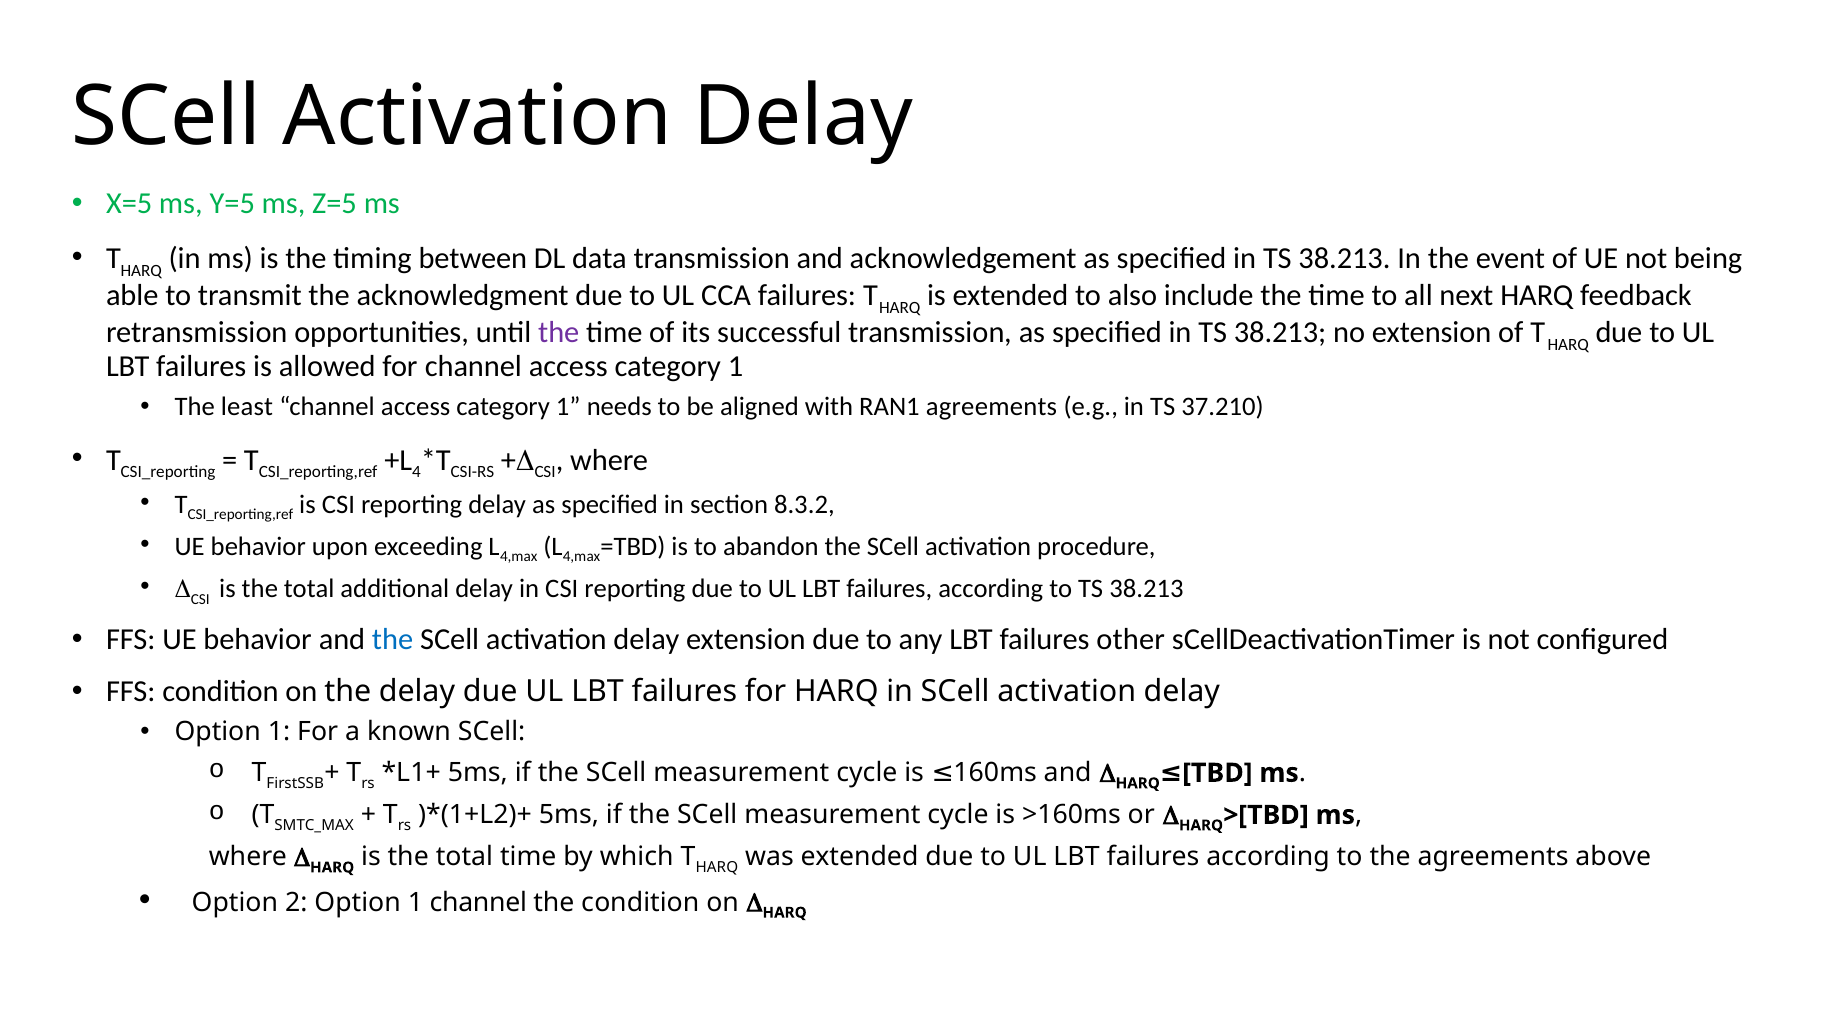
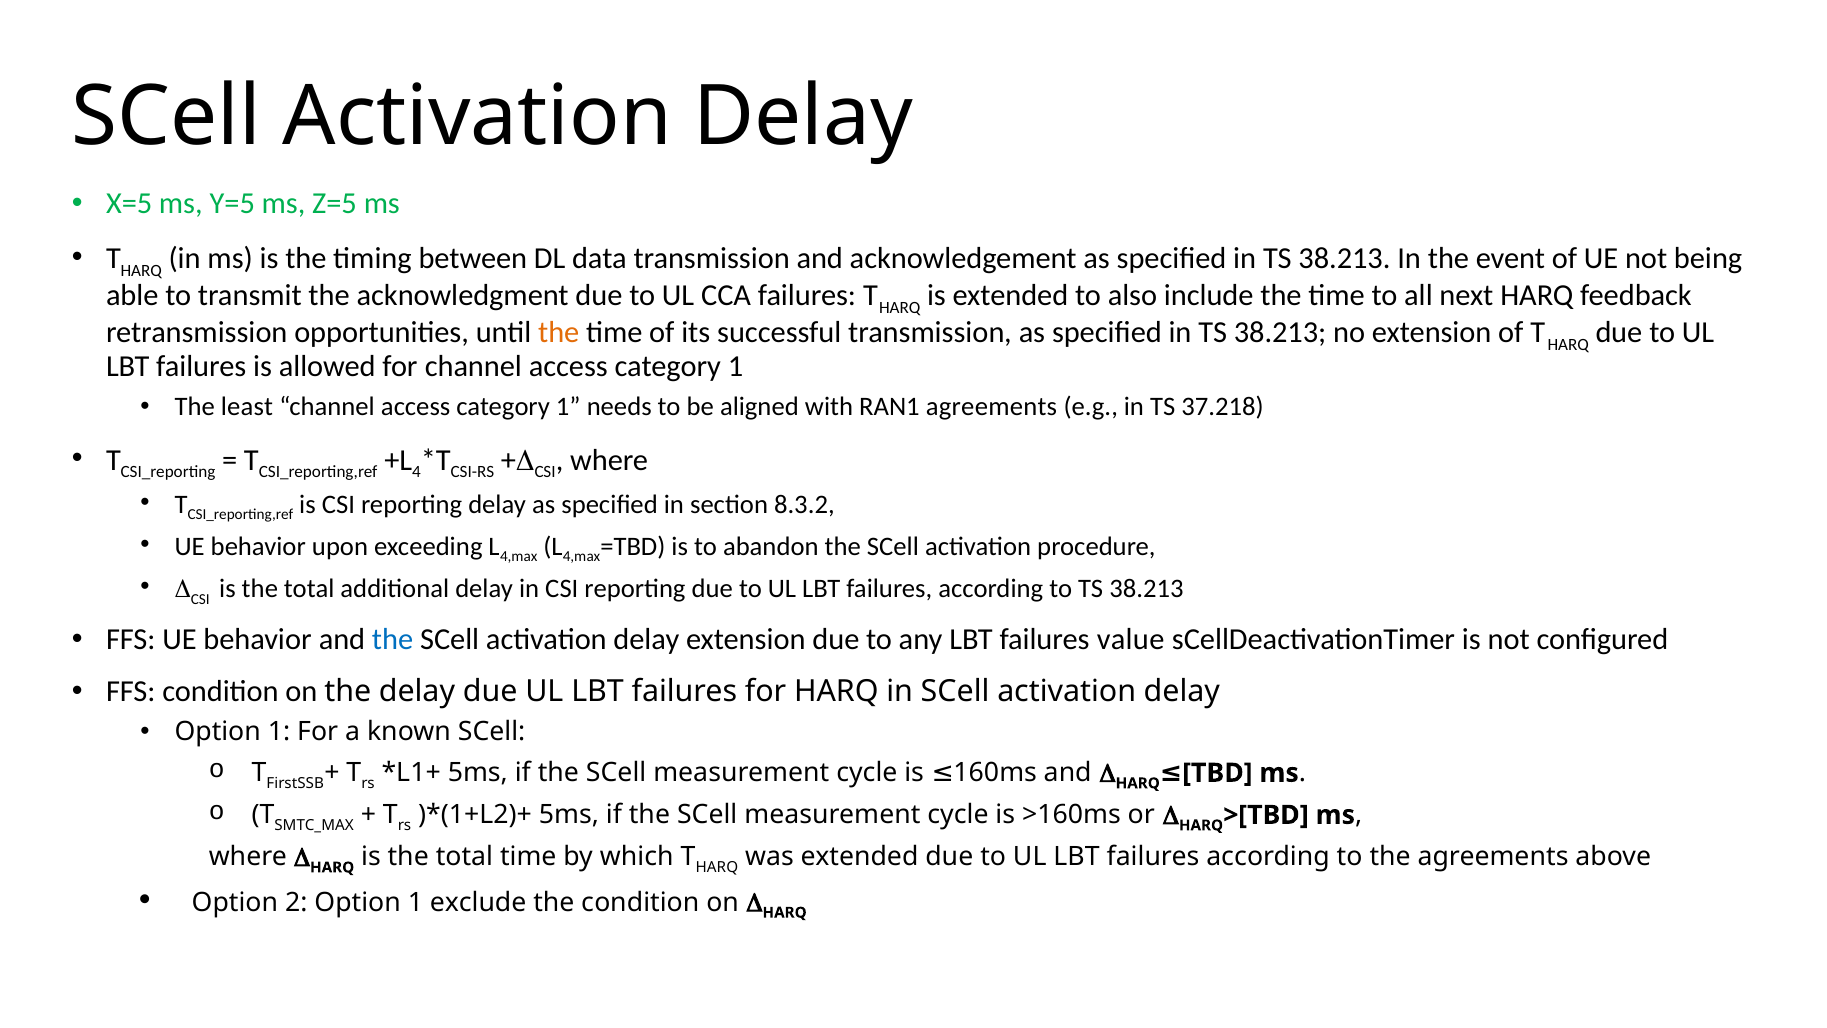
the at (559, 333) colour: purple -> orange
37.210: 37.210 -> 37.218
other: other -> value
1 channel: channel -> exclude
